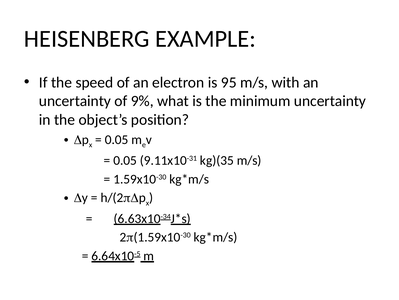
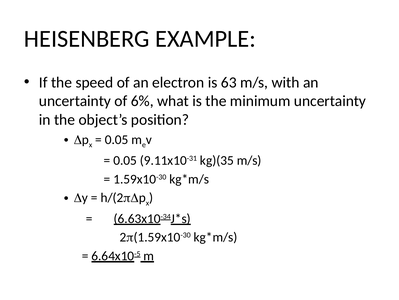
95: 95 -> 63
9%: 9% -> 6%
